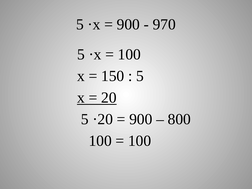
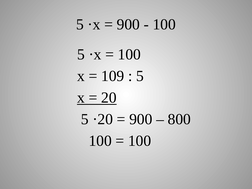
970 at (164, 24): 970 -> 100
150: 150 -> 109
